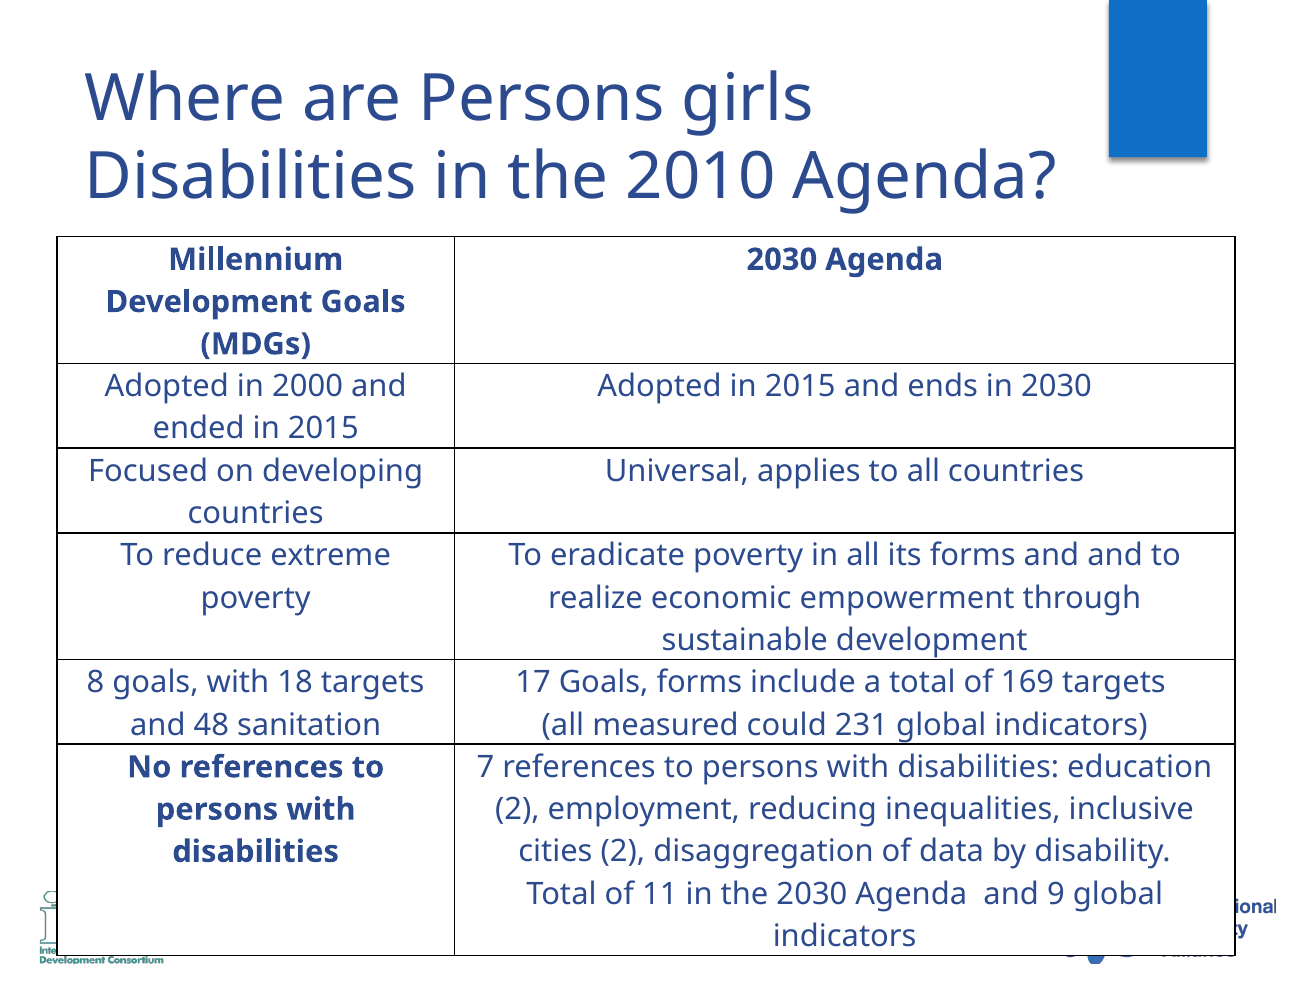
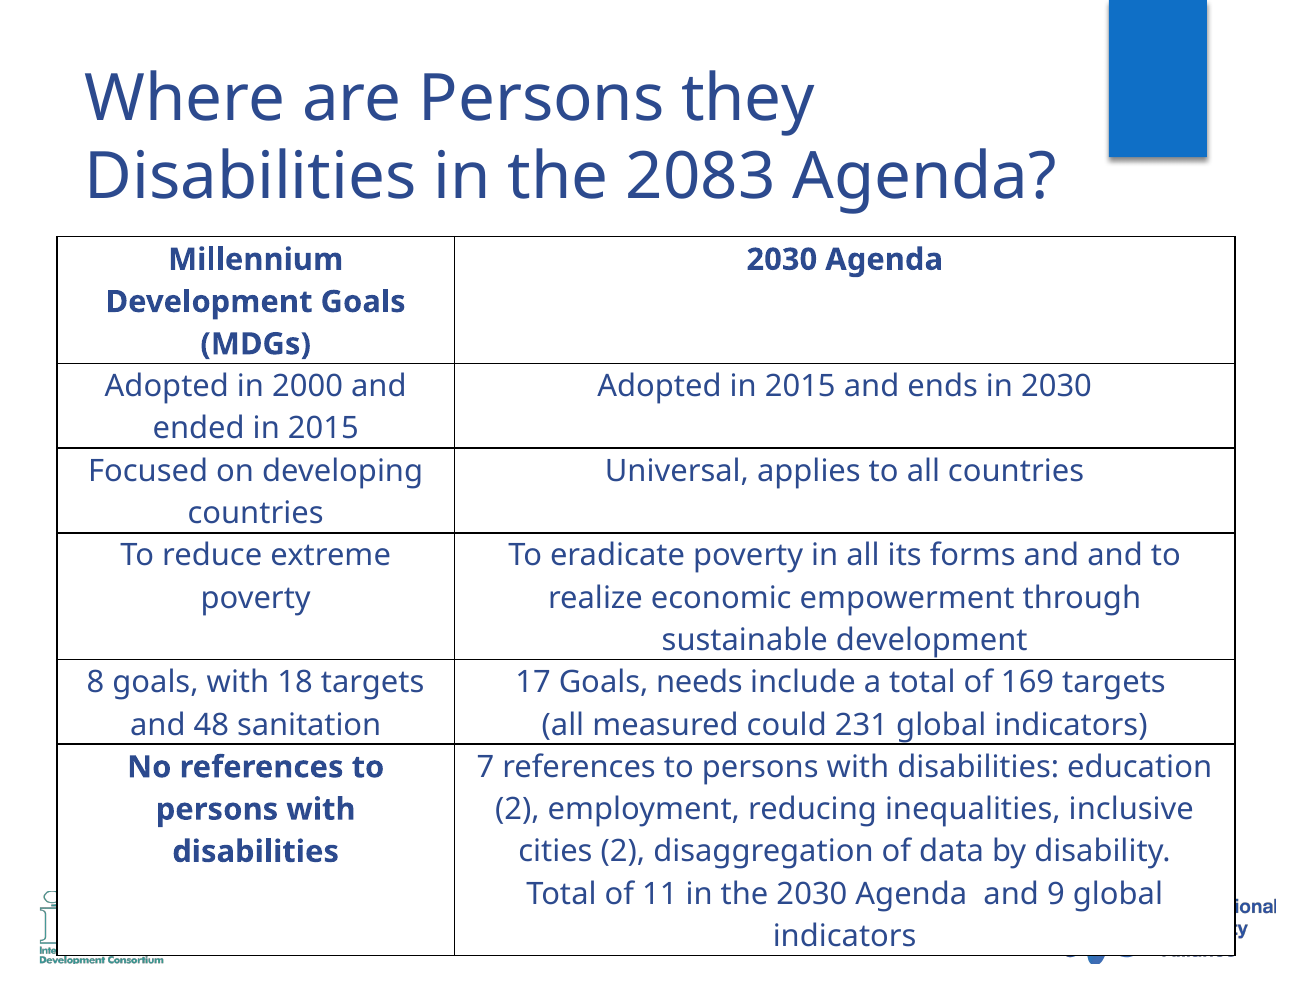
girls: girls -> they
2010: 2010 -> 2083
Goals forms: forms -> needs
